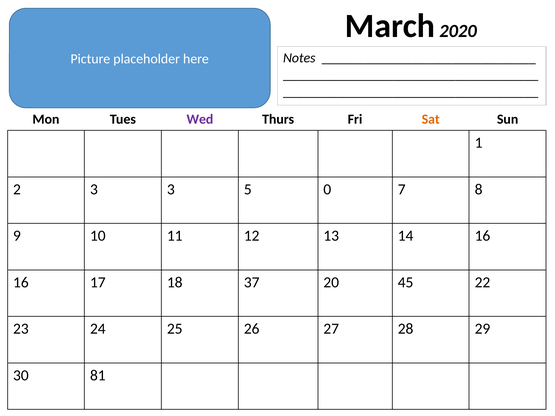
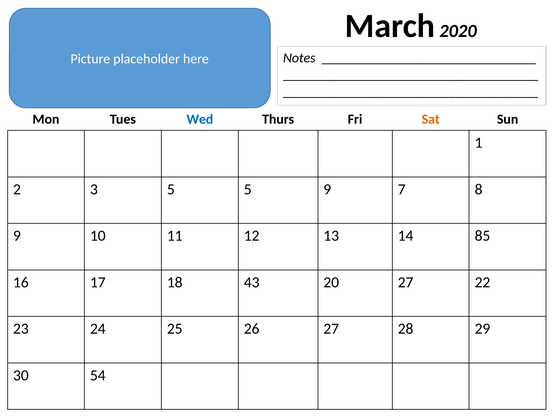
Wed colour: purple -> blue
3 3: 3 -> 5
5 0: 0 -> 9
14 16: 16 -> 85
37: 37 -> 43
20 45: 45 -> 27
81: 81 -> 54
